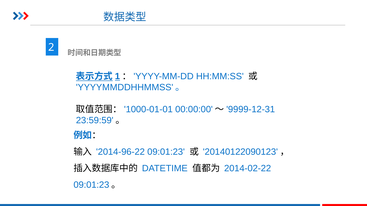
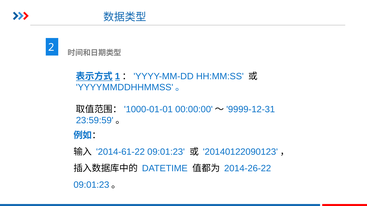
2014-96-22: 2014-96-22 -> 2014-61-22
2014-02-22: 2014-02-22 -> 2014-26-22
